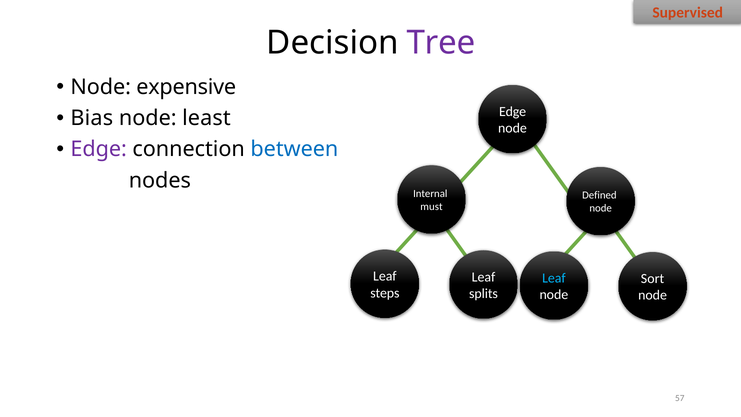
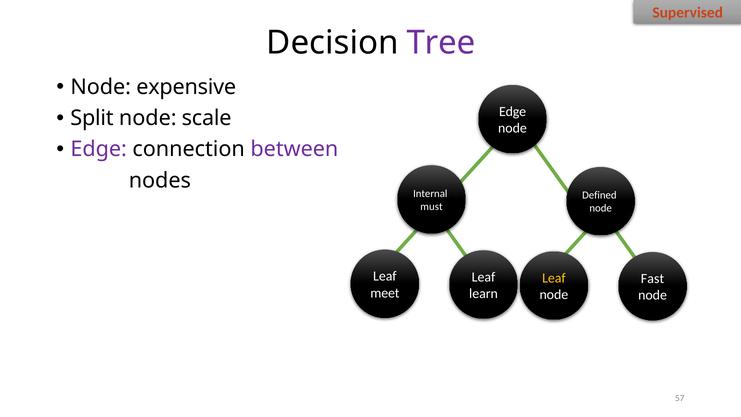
Bias: Bias -> Split
least: least -> scale
between colour: blue -> purple
Leaf at (554, 278) colour: light blue -> yellow
Sort: Sort -> Fast
steps: steps -> meet
splits: splits -> learn
